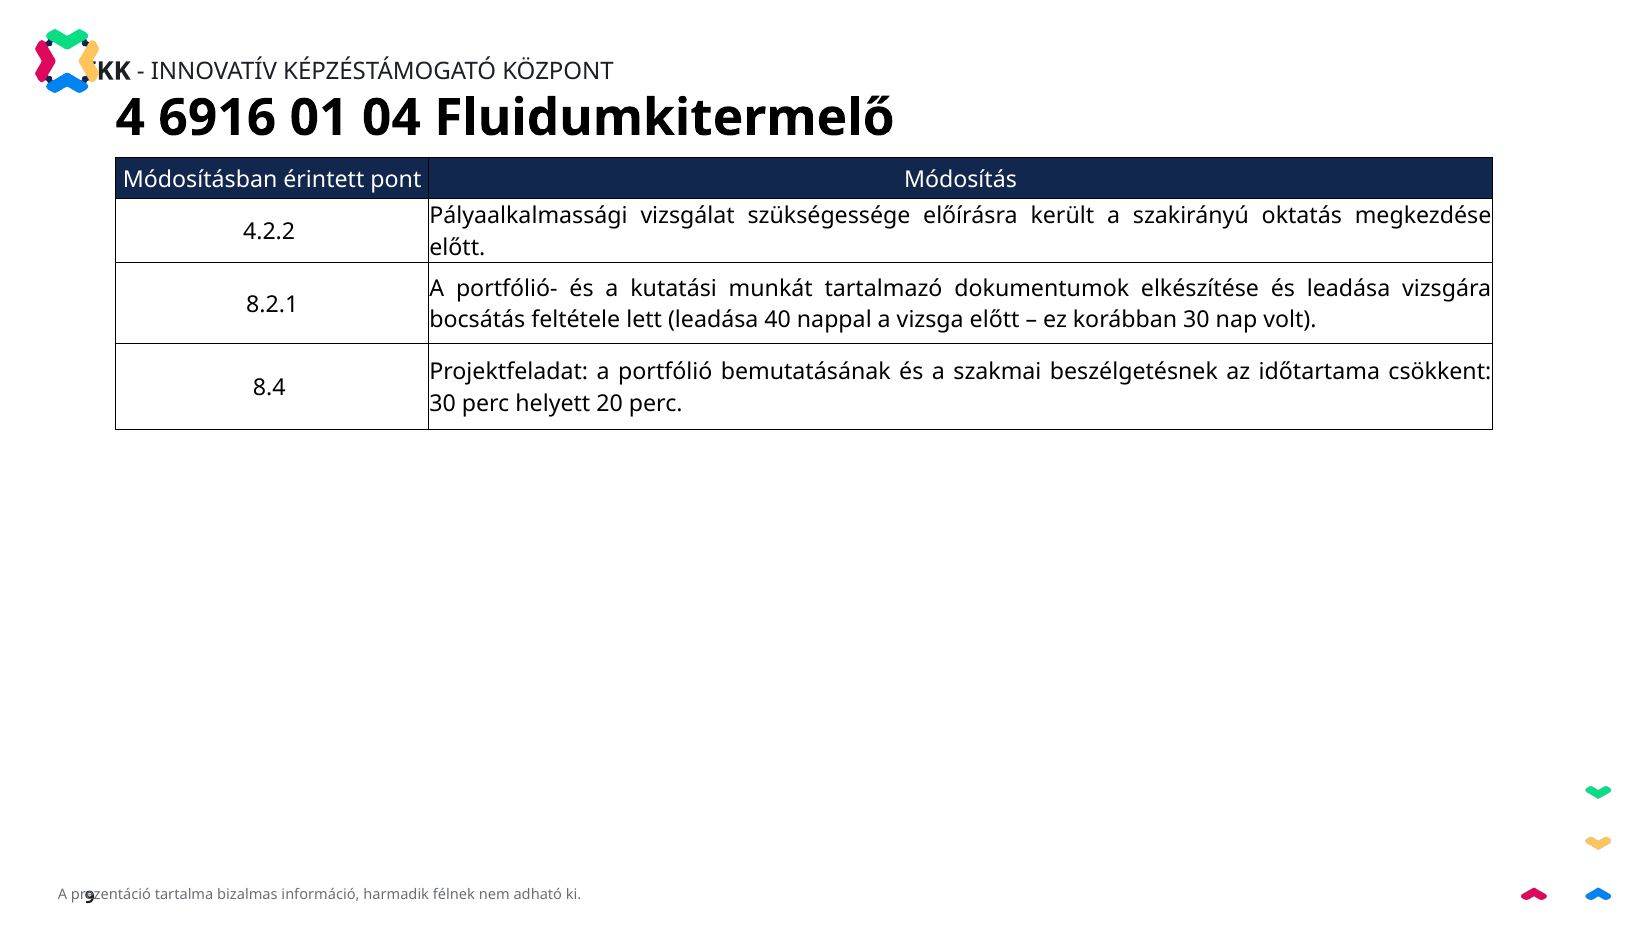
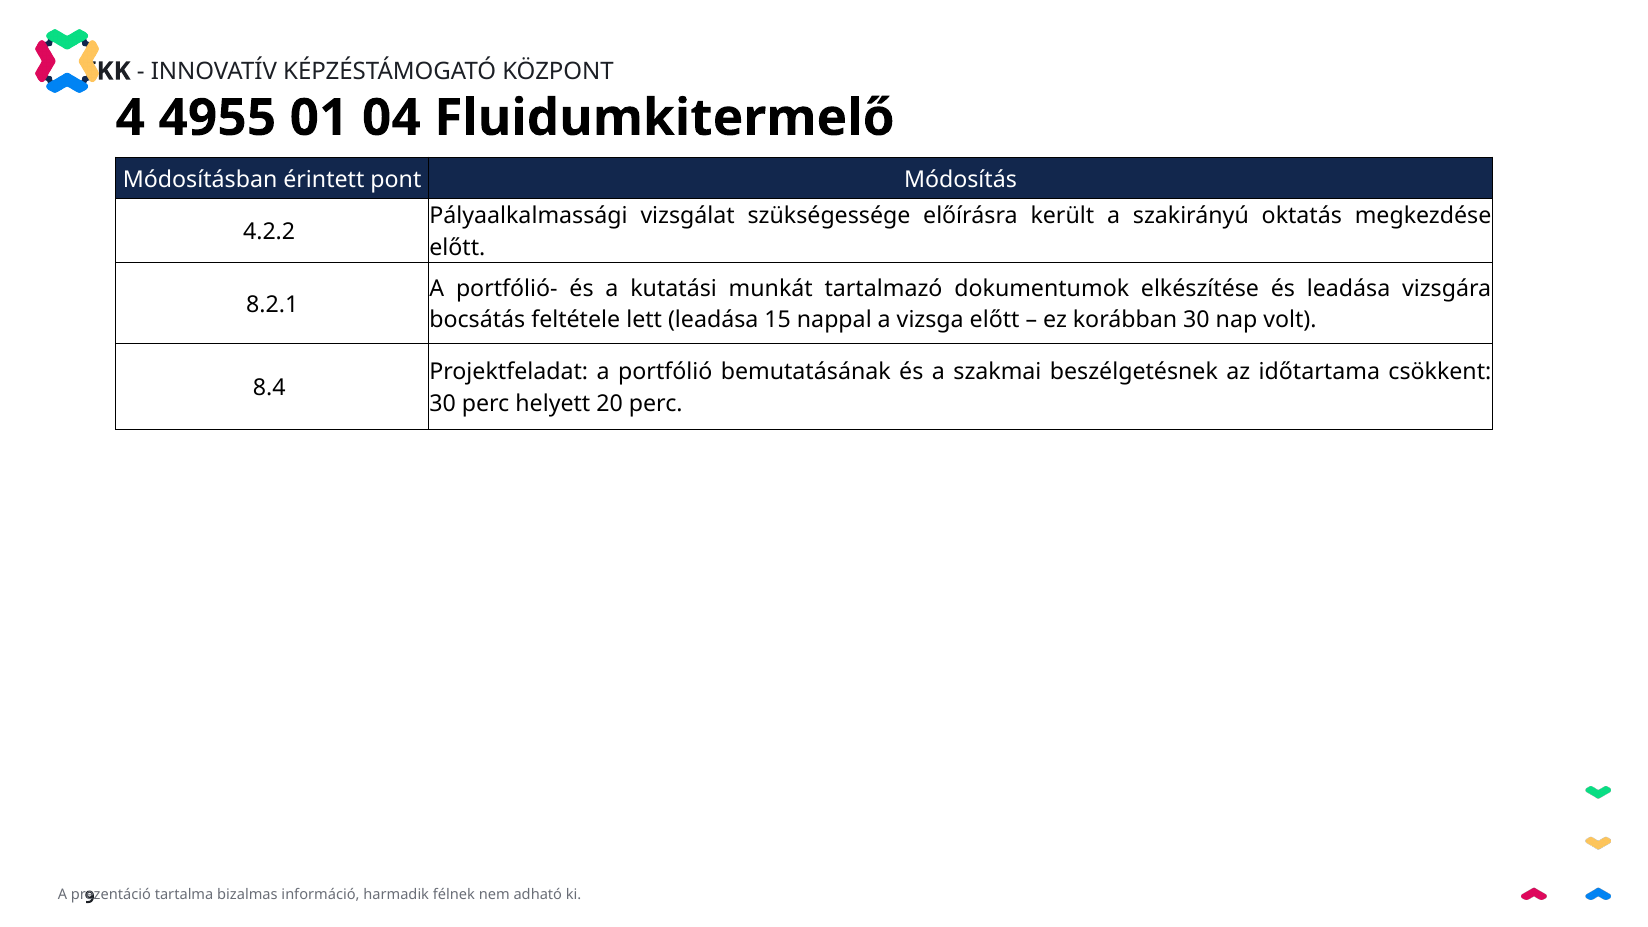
6916: 6916 -> 4955
40: 40 -> 15
